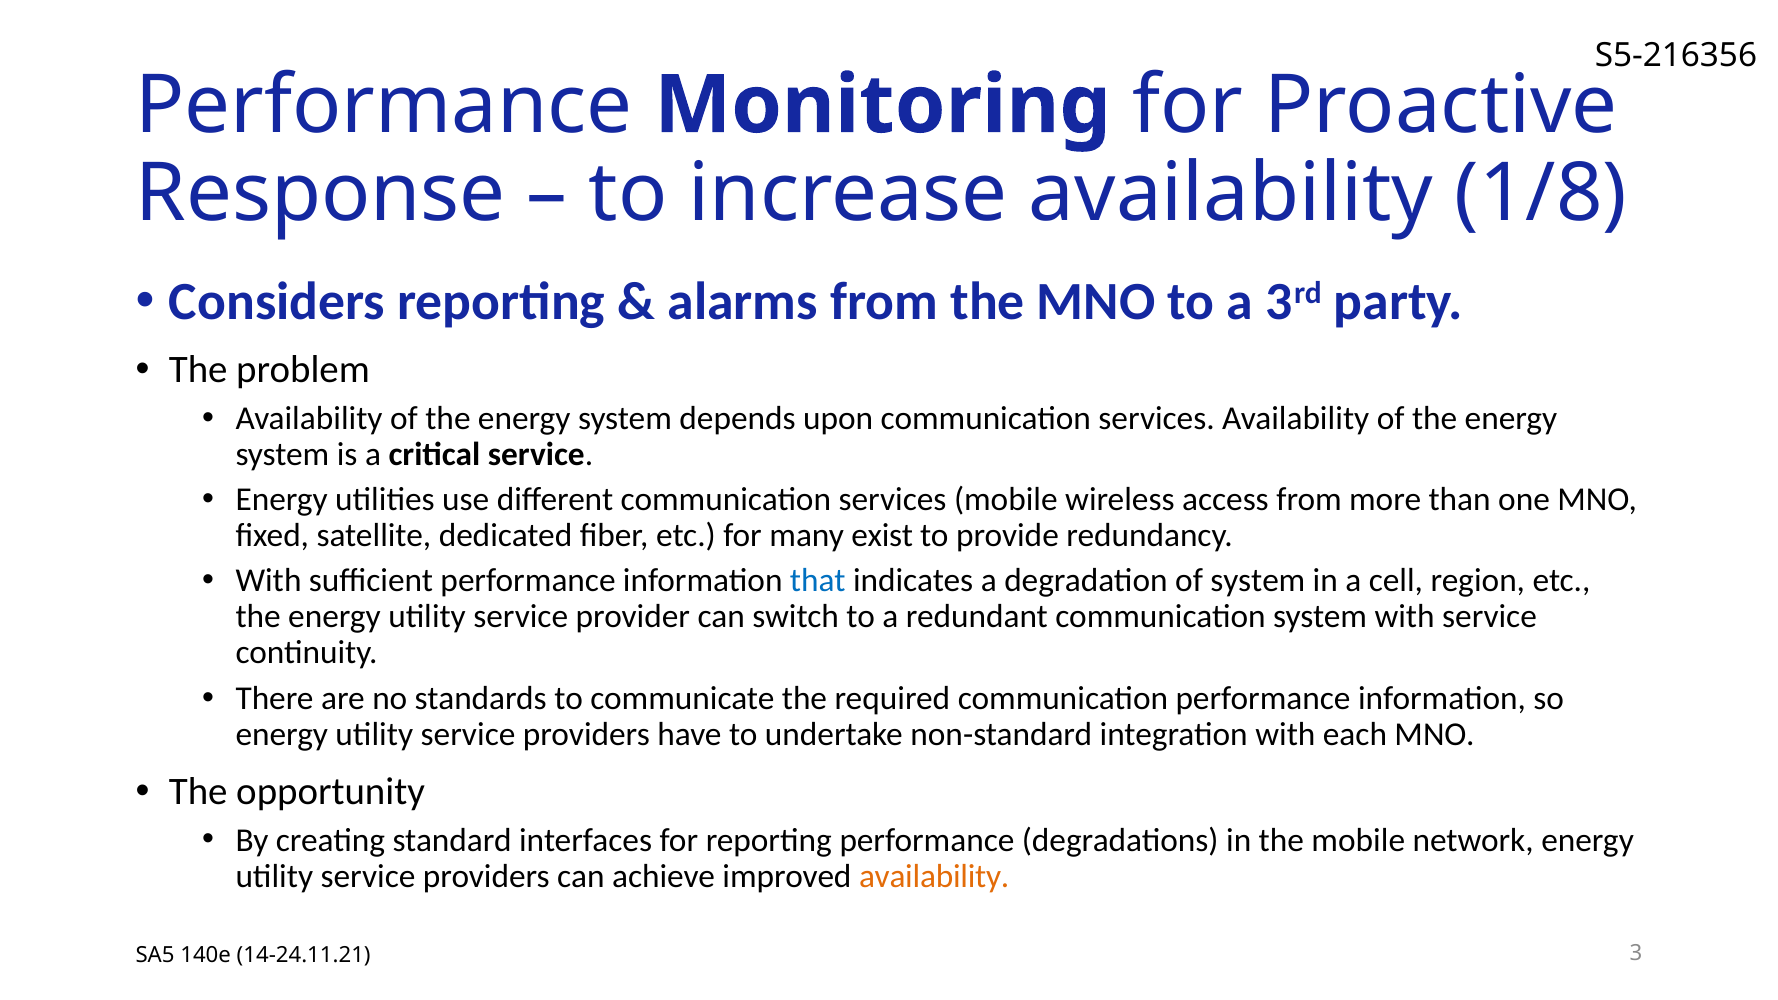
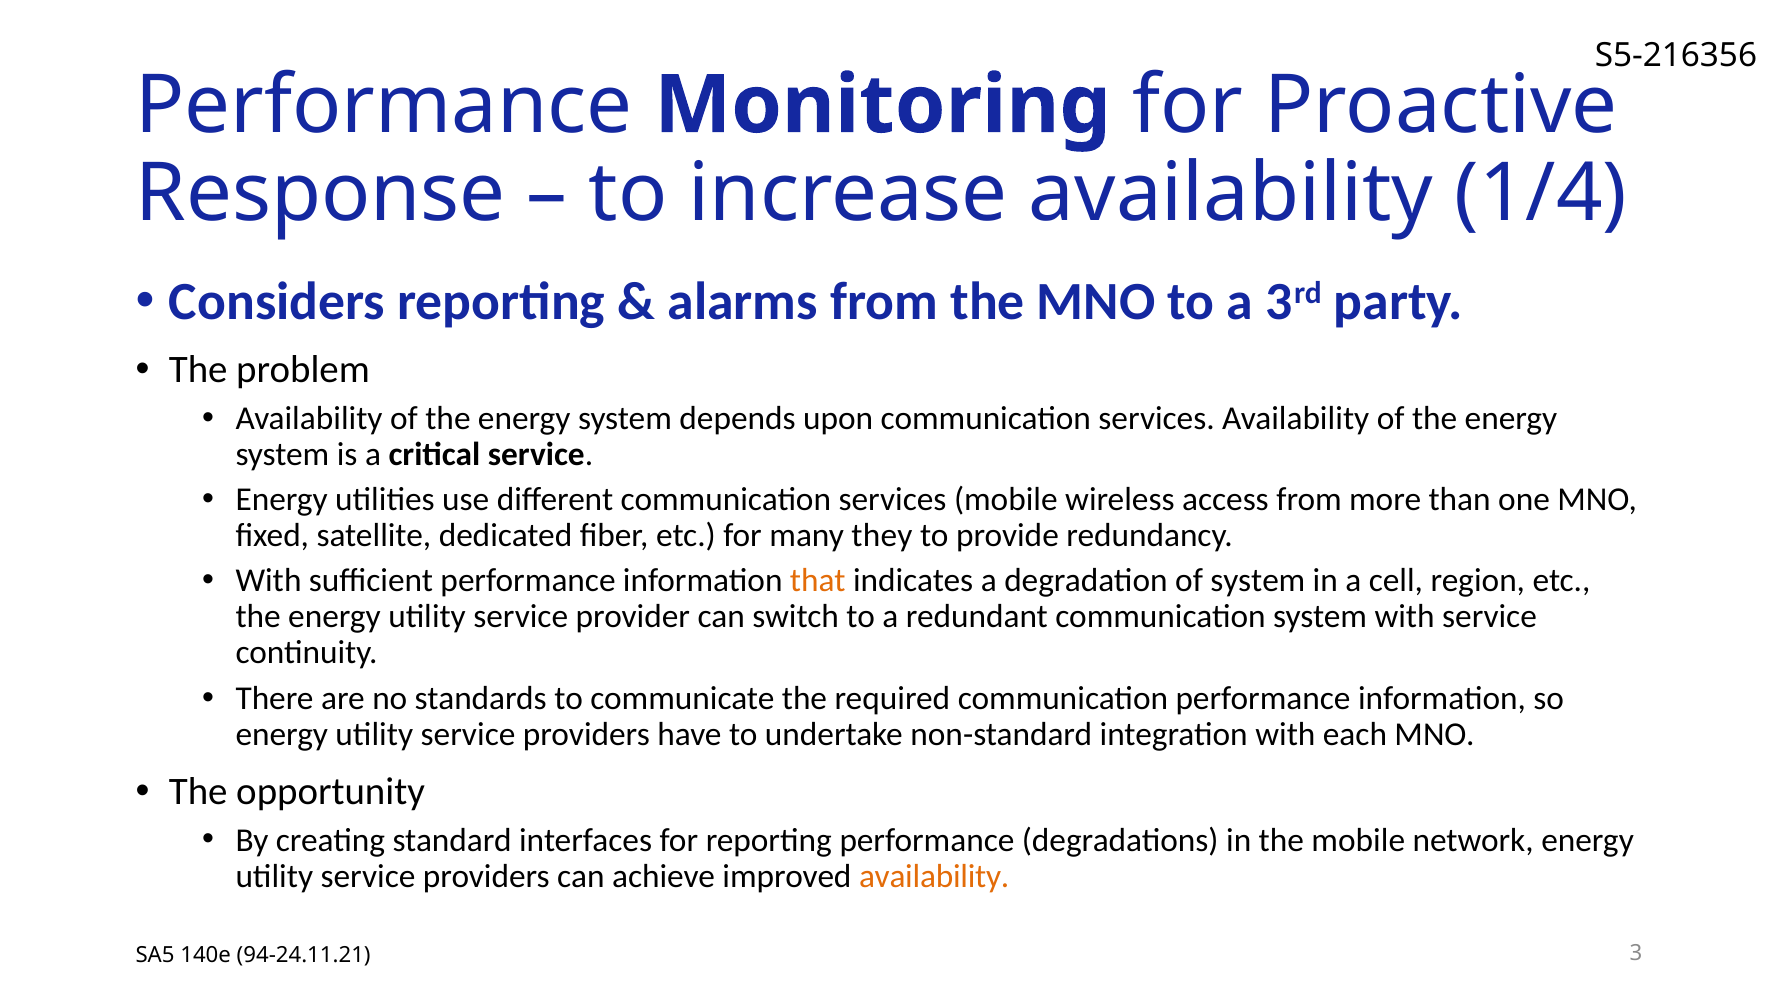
1/8: 1/8 -> 1/4
exist: exist -> they
that colour: blue -> orange
14-24.11.21: 14-24.11.21 -> 94-24.11.21
